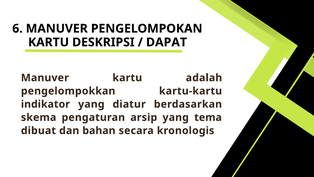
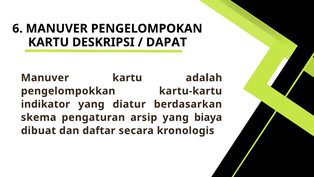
tema: tema -> biaya
bahan: bahan -> daftar
